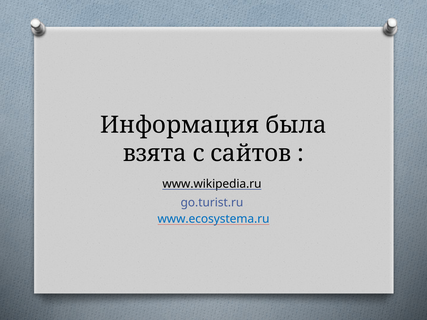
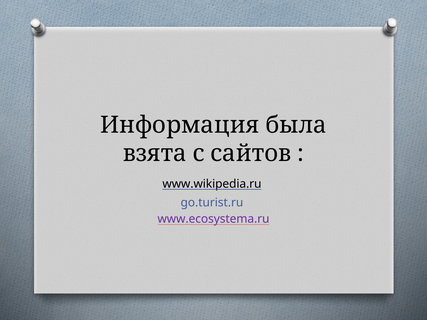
www.ecosystema.ru colour: blue -> purple
